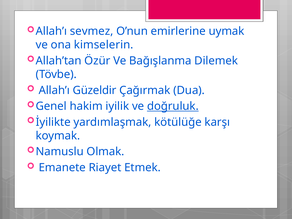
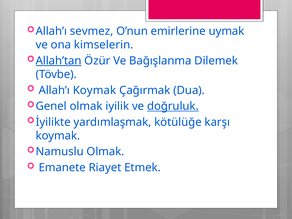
Allah’tan underline: none -> present
Allah’ı Güzeldir: Güzeldir -> Koymak
Genel hakim: hakim -> olmak
